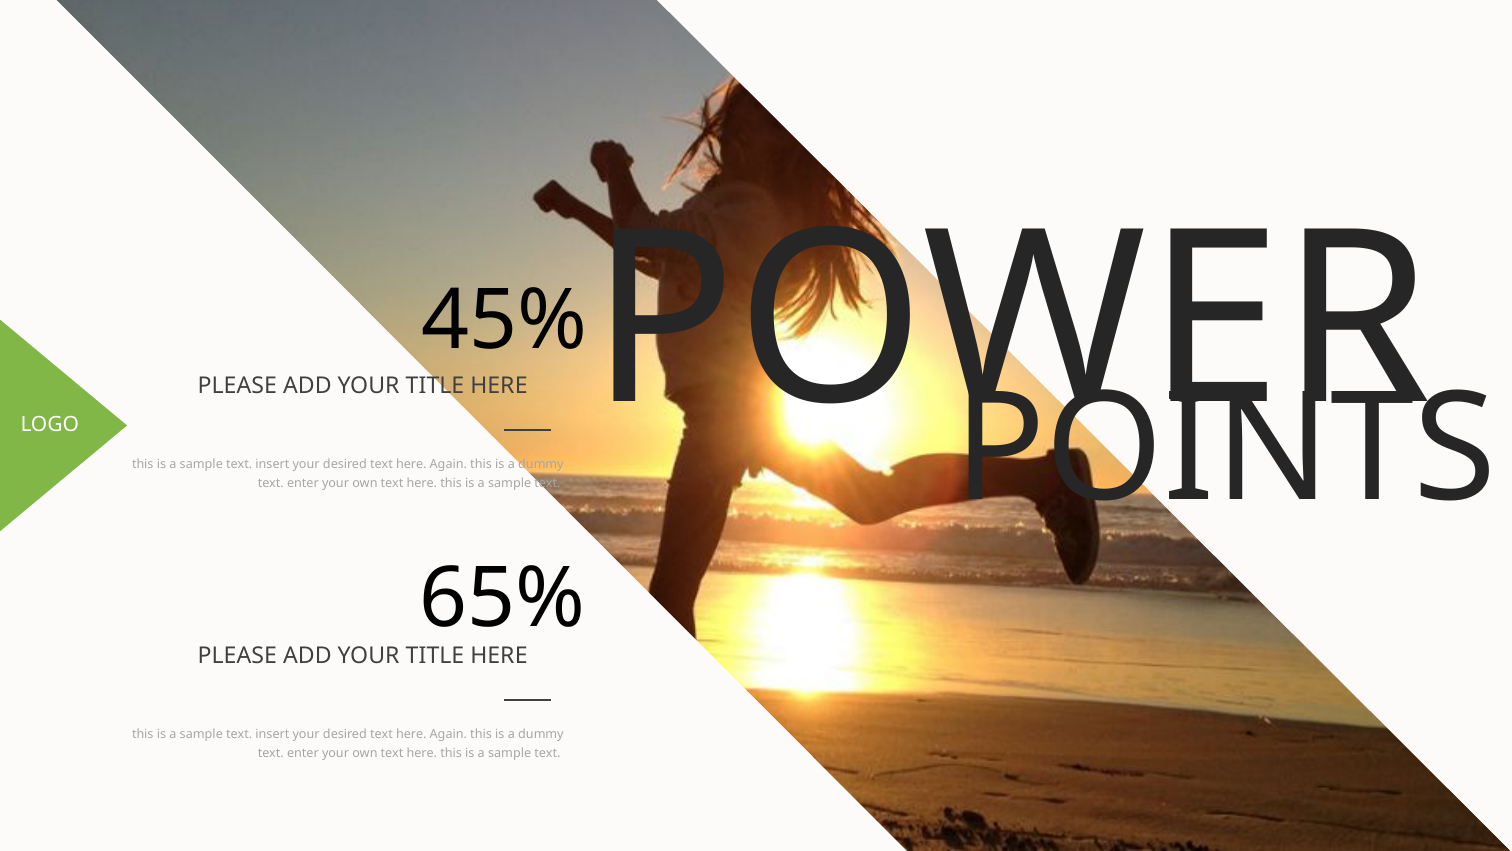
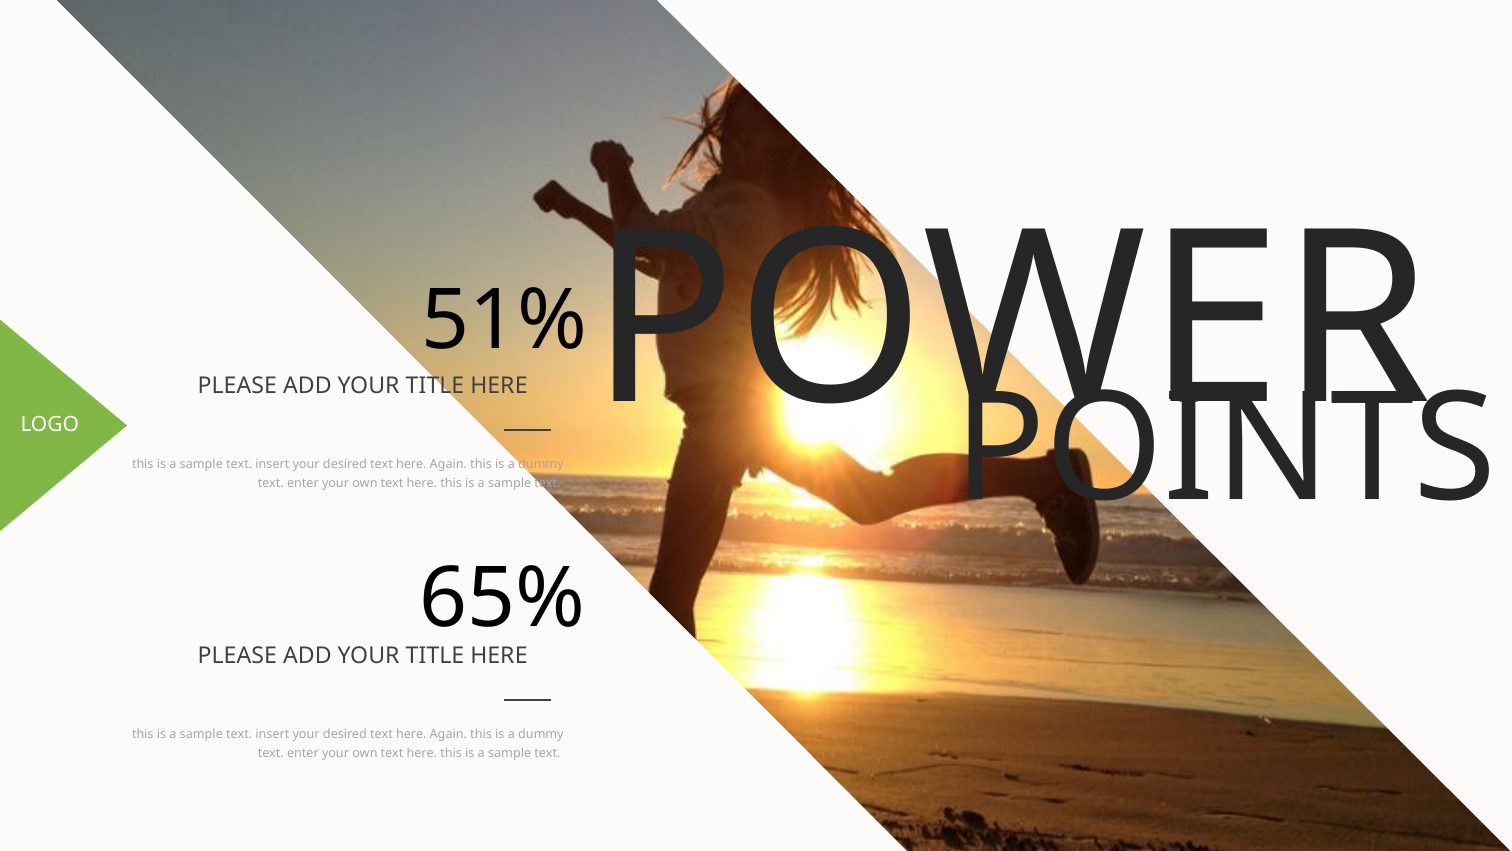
45%: 45% -> 51%
